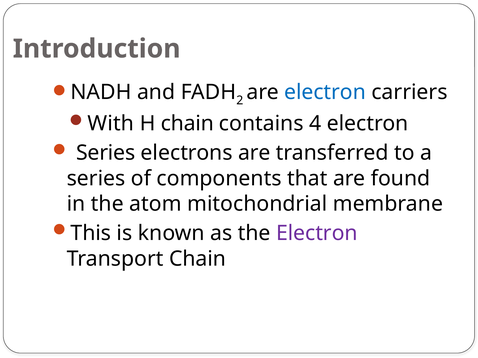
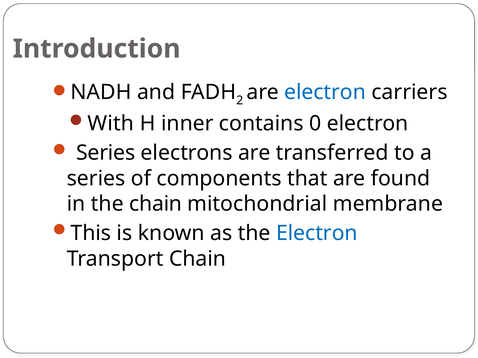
H chain: chain -> inner
4: 4 -> 0
the atom: atom -> chain
Electron at (317, 234) colour: purple -> blue
